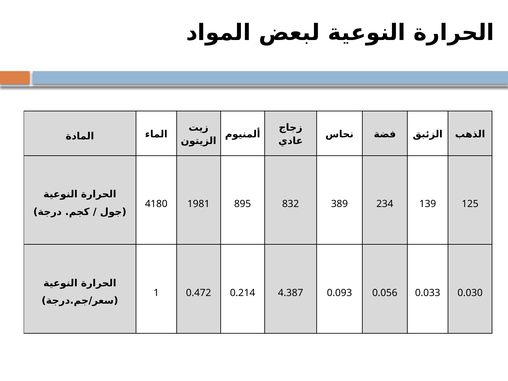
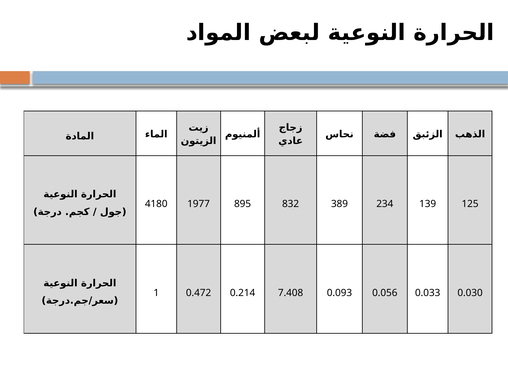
1981: 1981 -> 1977
4.387: 4.387 -> 7.408
